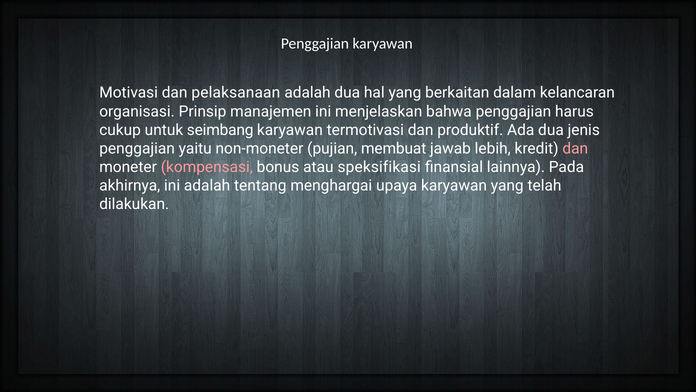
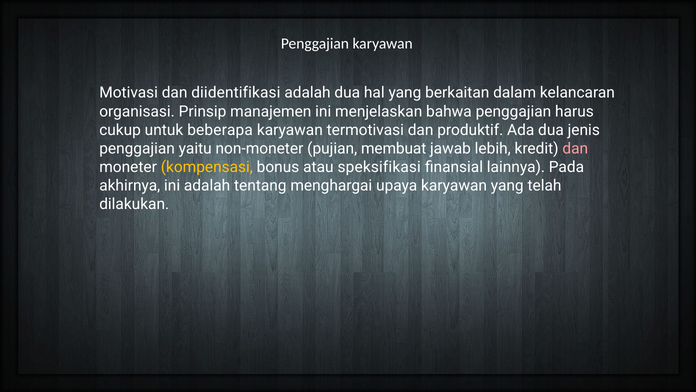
pelaksanaan: pelaksanaan -> diidentifikasi
seimbang: seimbang -> beberapa
kompensasi colour: pink -> yellow
